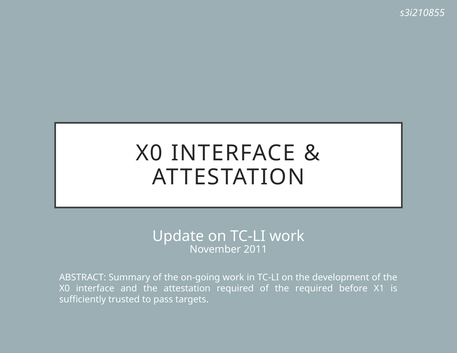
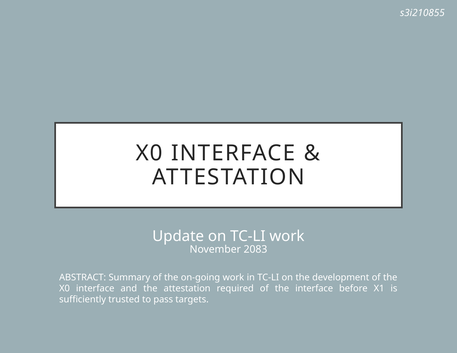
2011: 2011 -> 2083
the required: required -> interface
